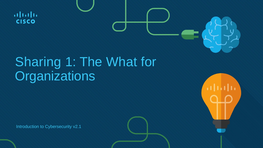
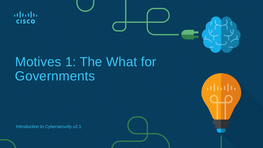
Sharing: Sharing -> Motives
Organizations: Organizations -> Governments
